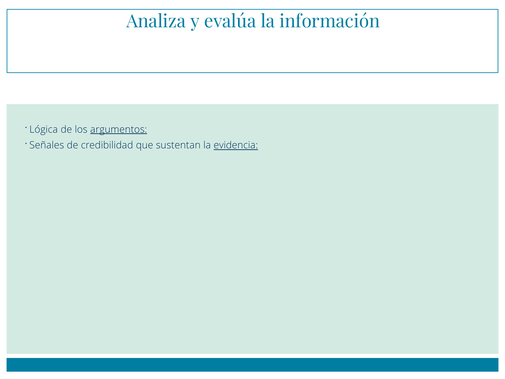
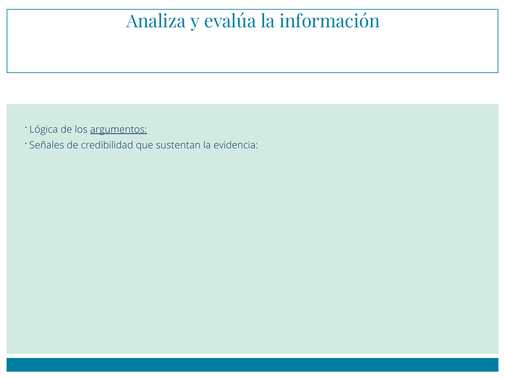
evidencia underline: present -> none
